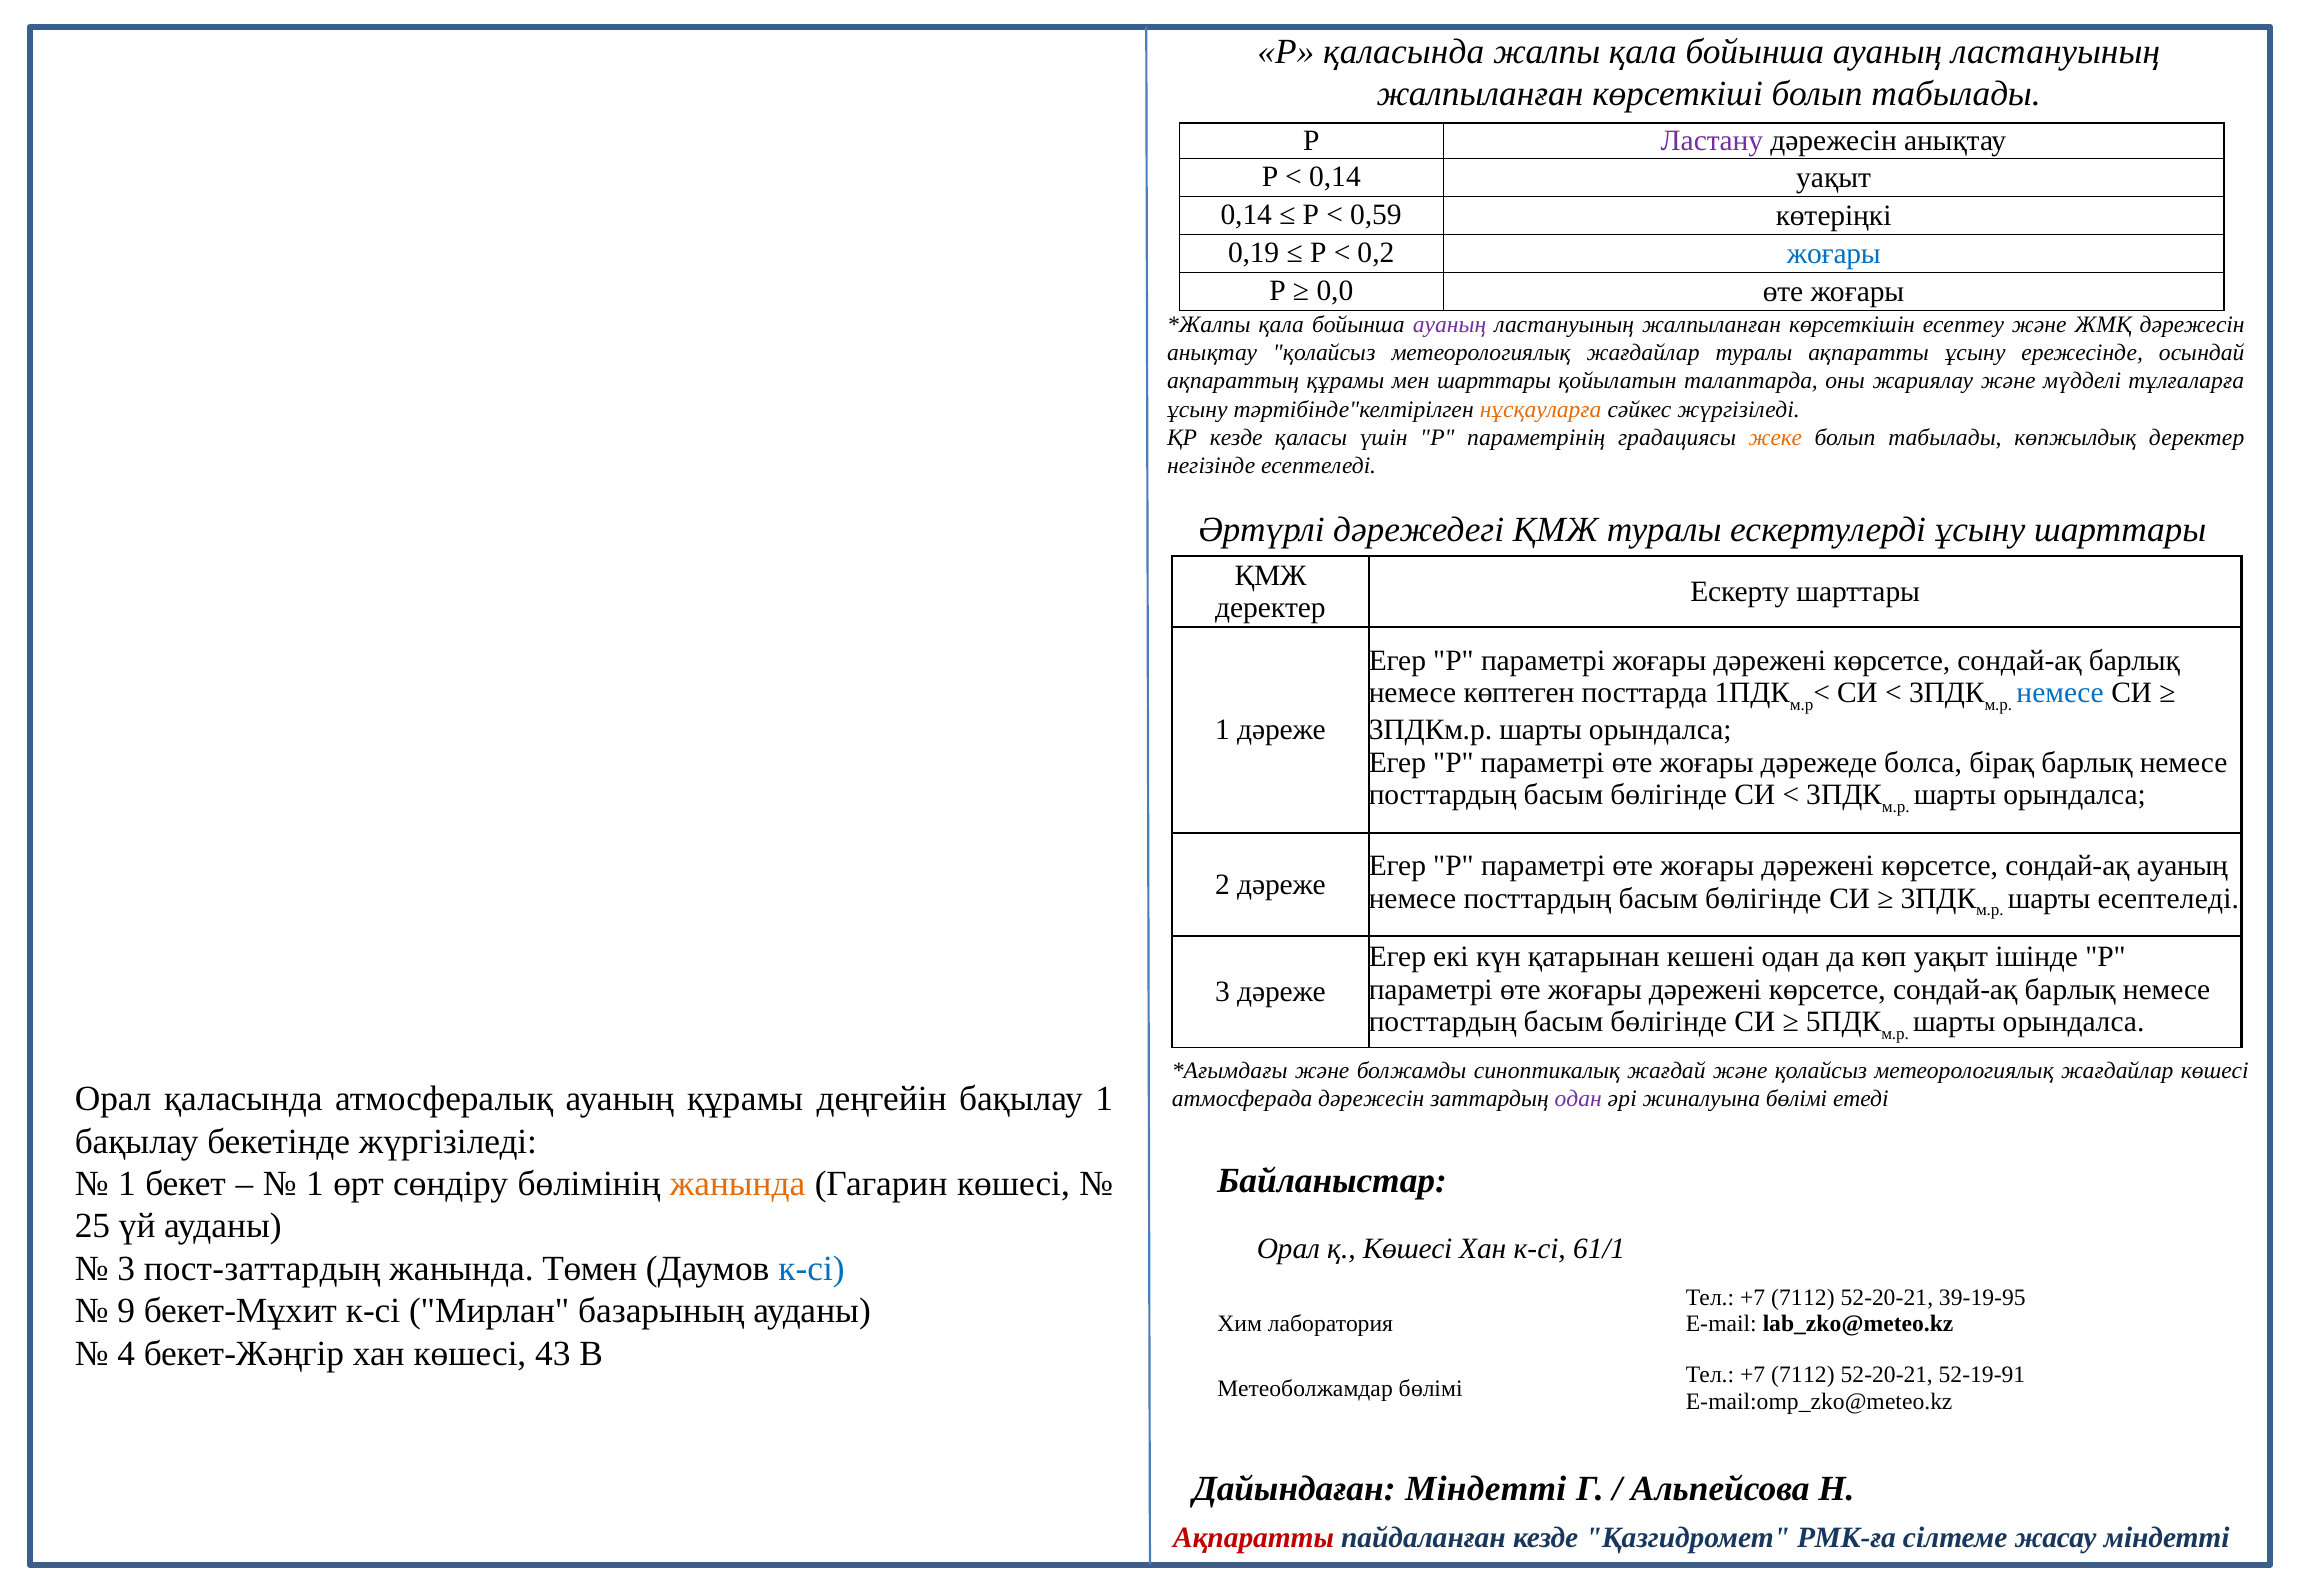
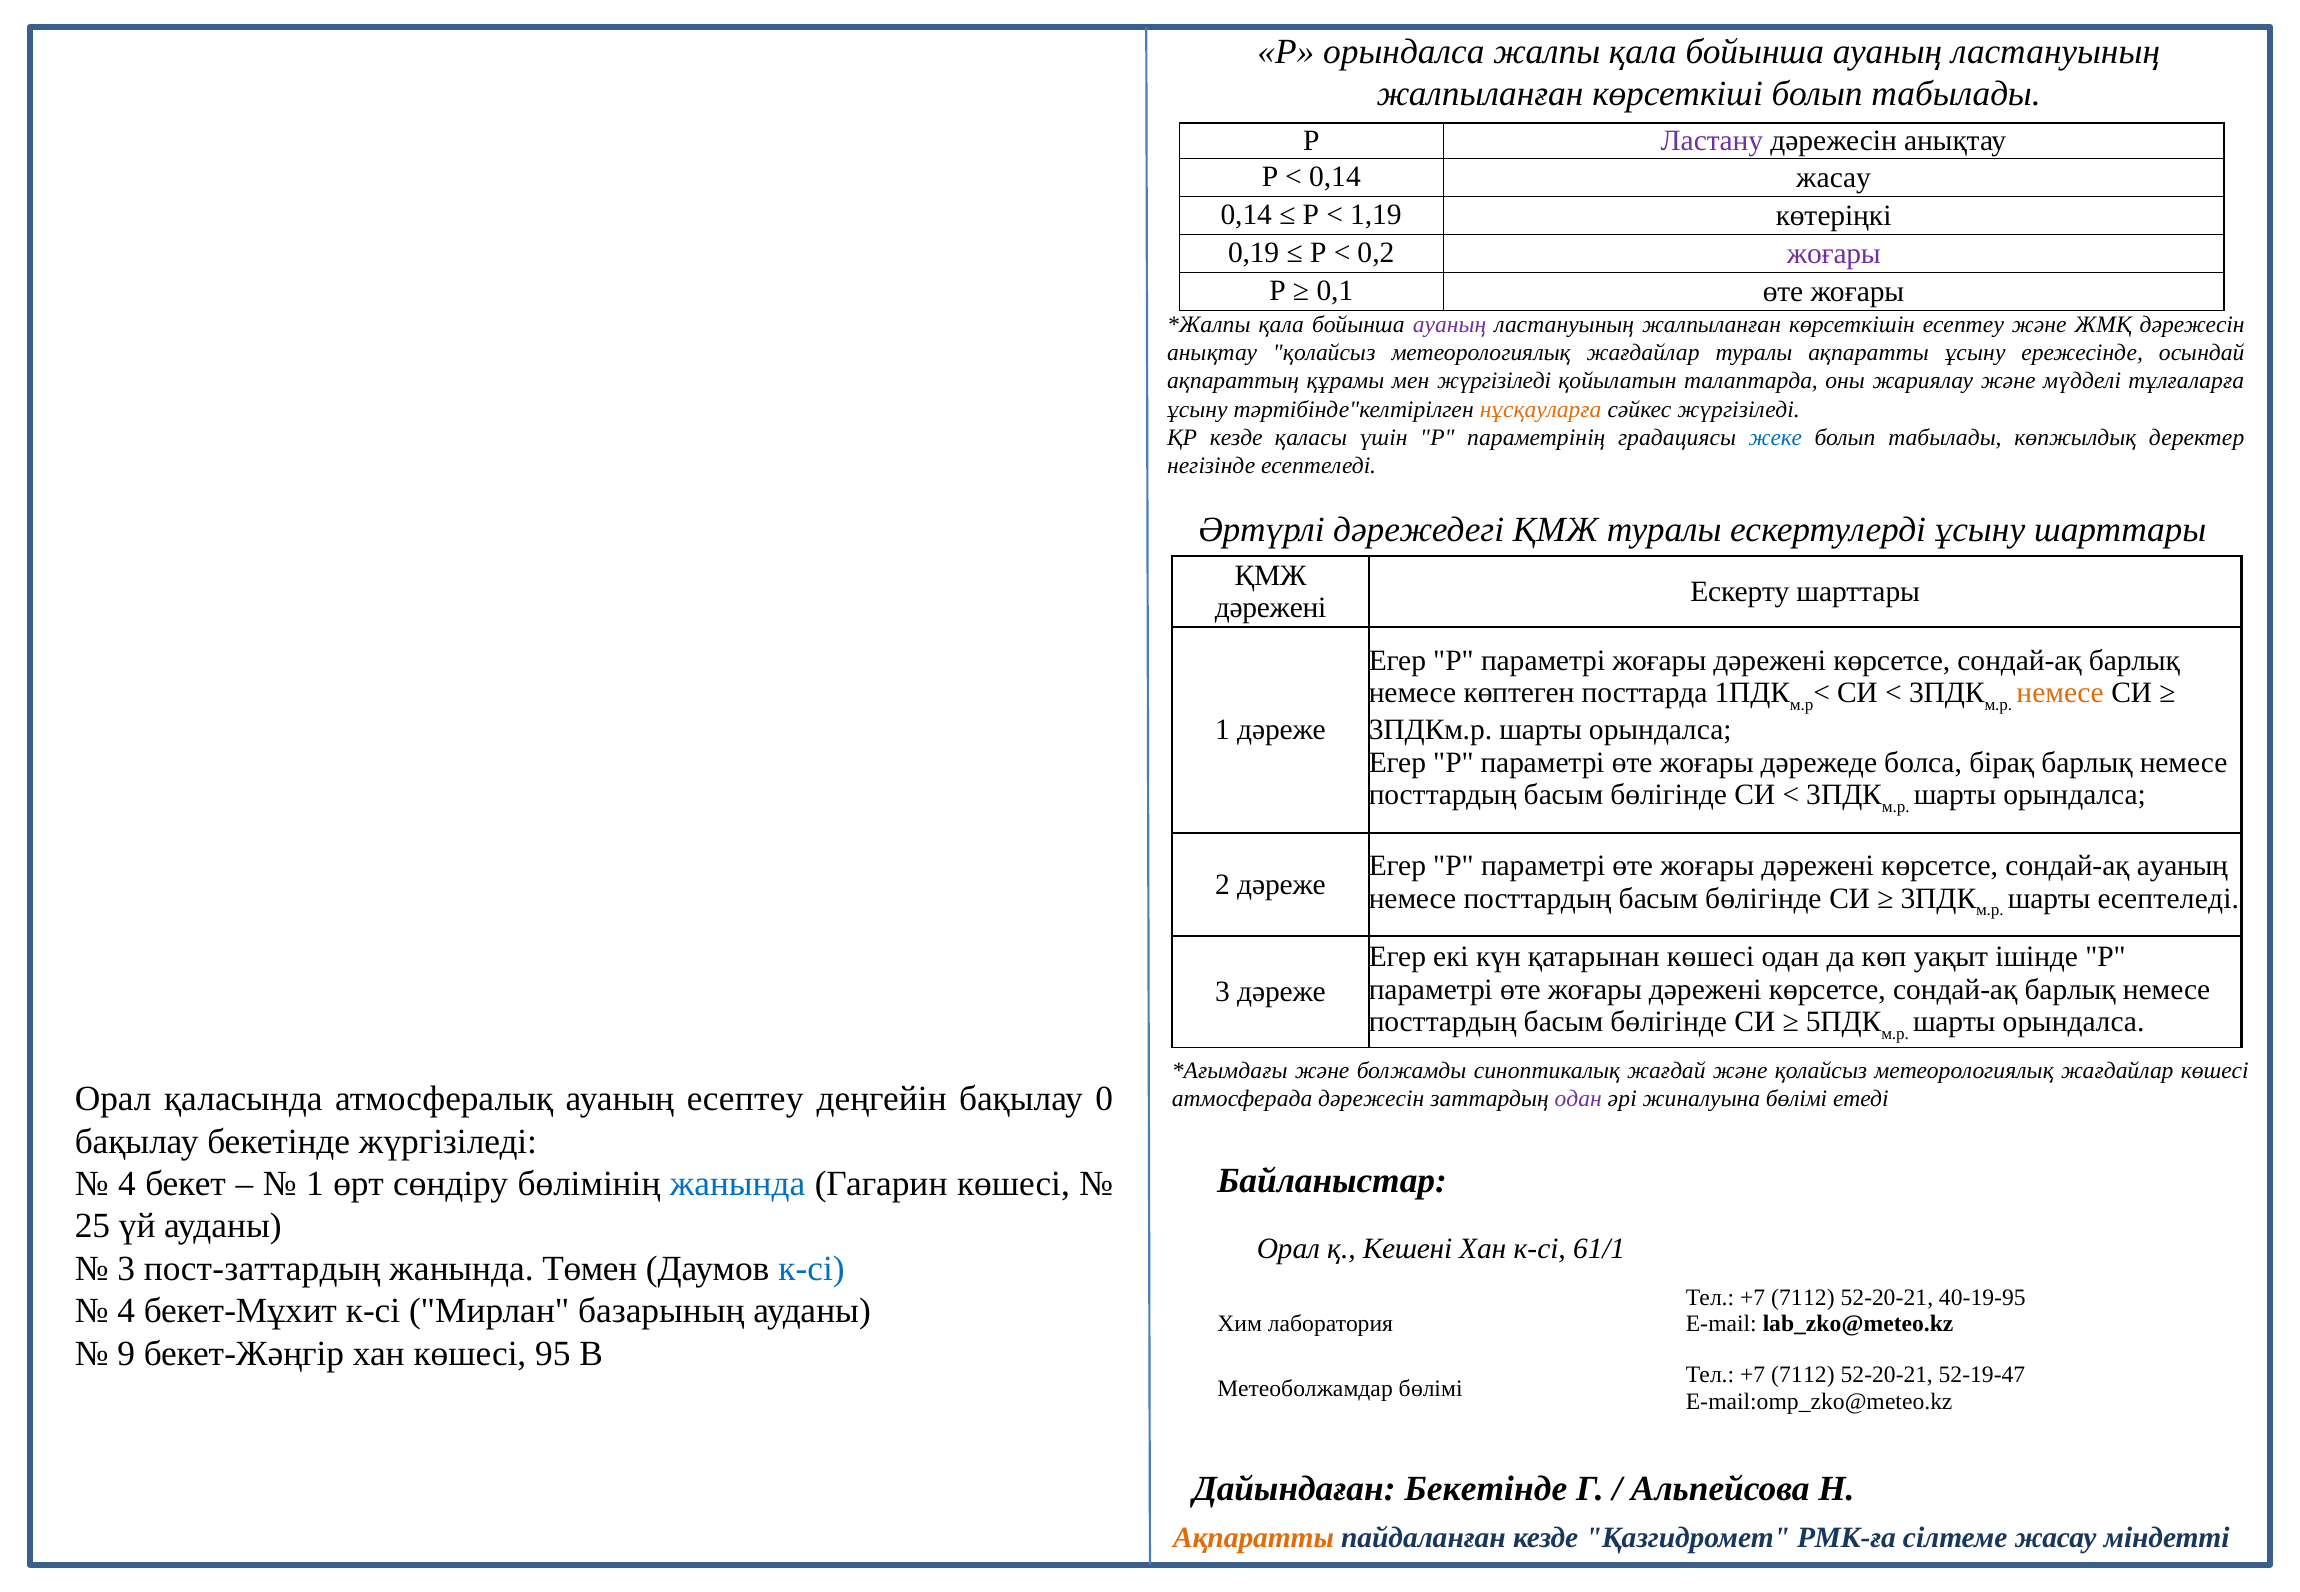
Р қаласында: қаласында -> орындалса
0,14 уақыт: уақыт -> жасау
0,59: 0,59 -> 1,19
жоғары at (1834, 253) colour: blue -> purple
0,0: 0,0 -> 0,1
мен шарттары: шарттары -> жүргізіледі
жеке colour: orange -> blue
деректер at (1270, 608): деректер -> дәрежені
немесе at (2060, 693) colour: blue -> orange
қатарынан кешені: кешені -> көшесі
ауаның құрамы: құрамы -> есептеу
бақылау 1: 1 -> 0
1 at (127, 1184): 1 -> 4
жанында at (738, 1184) colour: orange -> blue
қ Көшесі: Көшесі -> Кешені
39-19-95: 39-19-95 -> 40-19-95
9 at (126, 1311): 9 -> 4
4: 4 -> 9
43: 43 -> 95
52-19-91: 52-19-91 -> 52-19-47
Дайындаған Міндетті: Міндетті -> Бекетінде
Ақпаратты at (1254, 1538) colour: red -> orange
